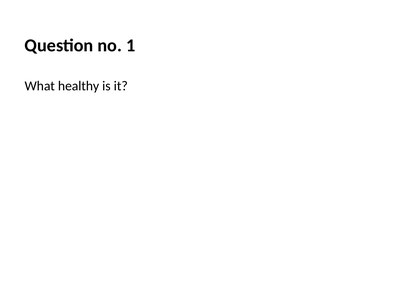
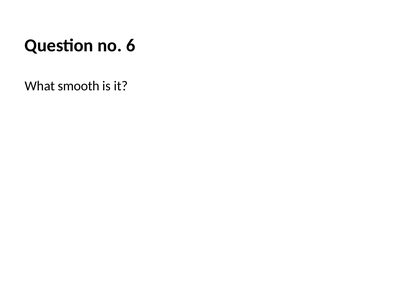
1: 1 -> 6
healthy: healthy -> smooth
